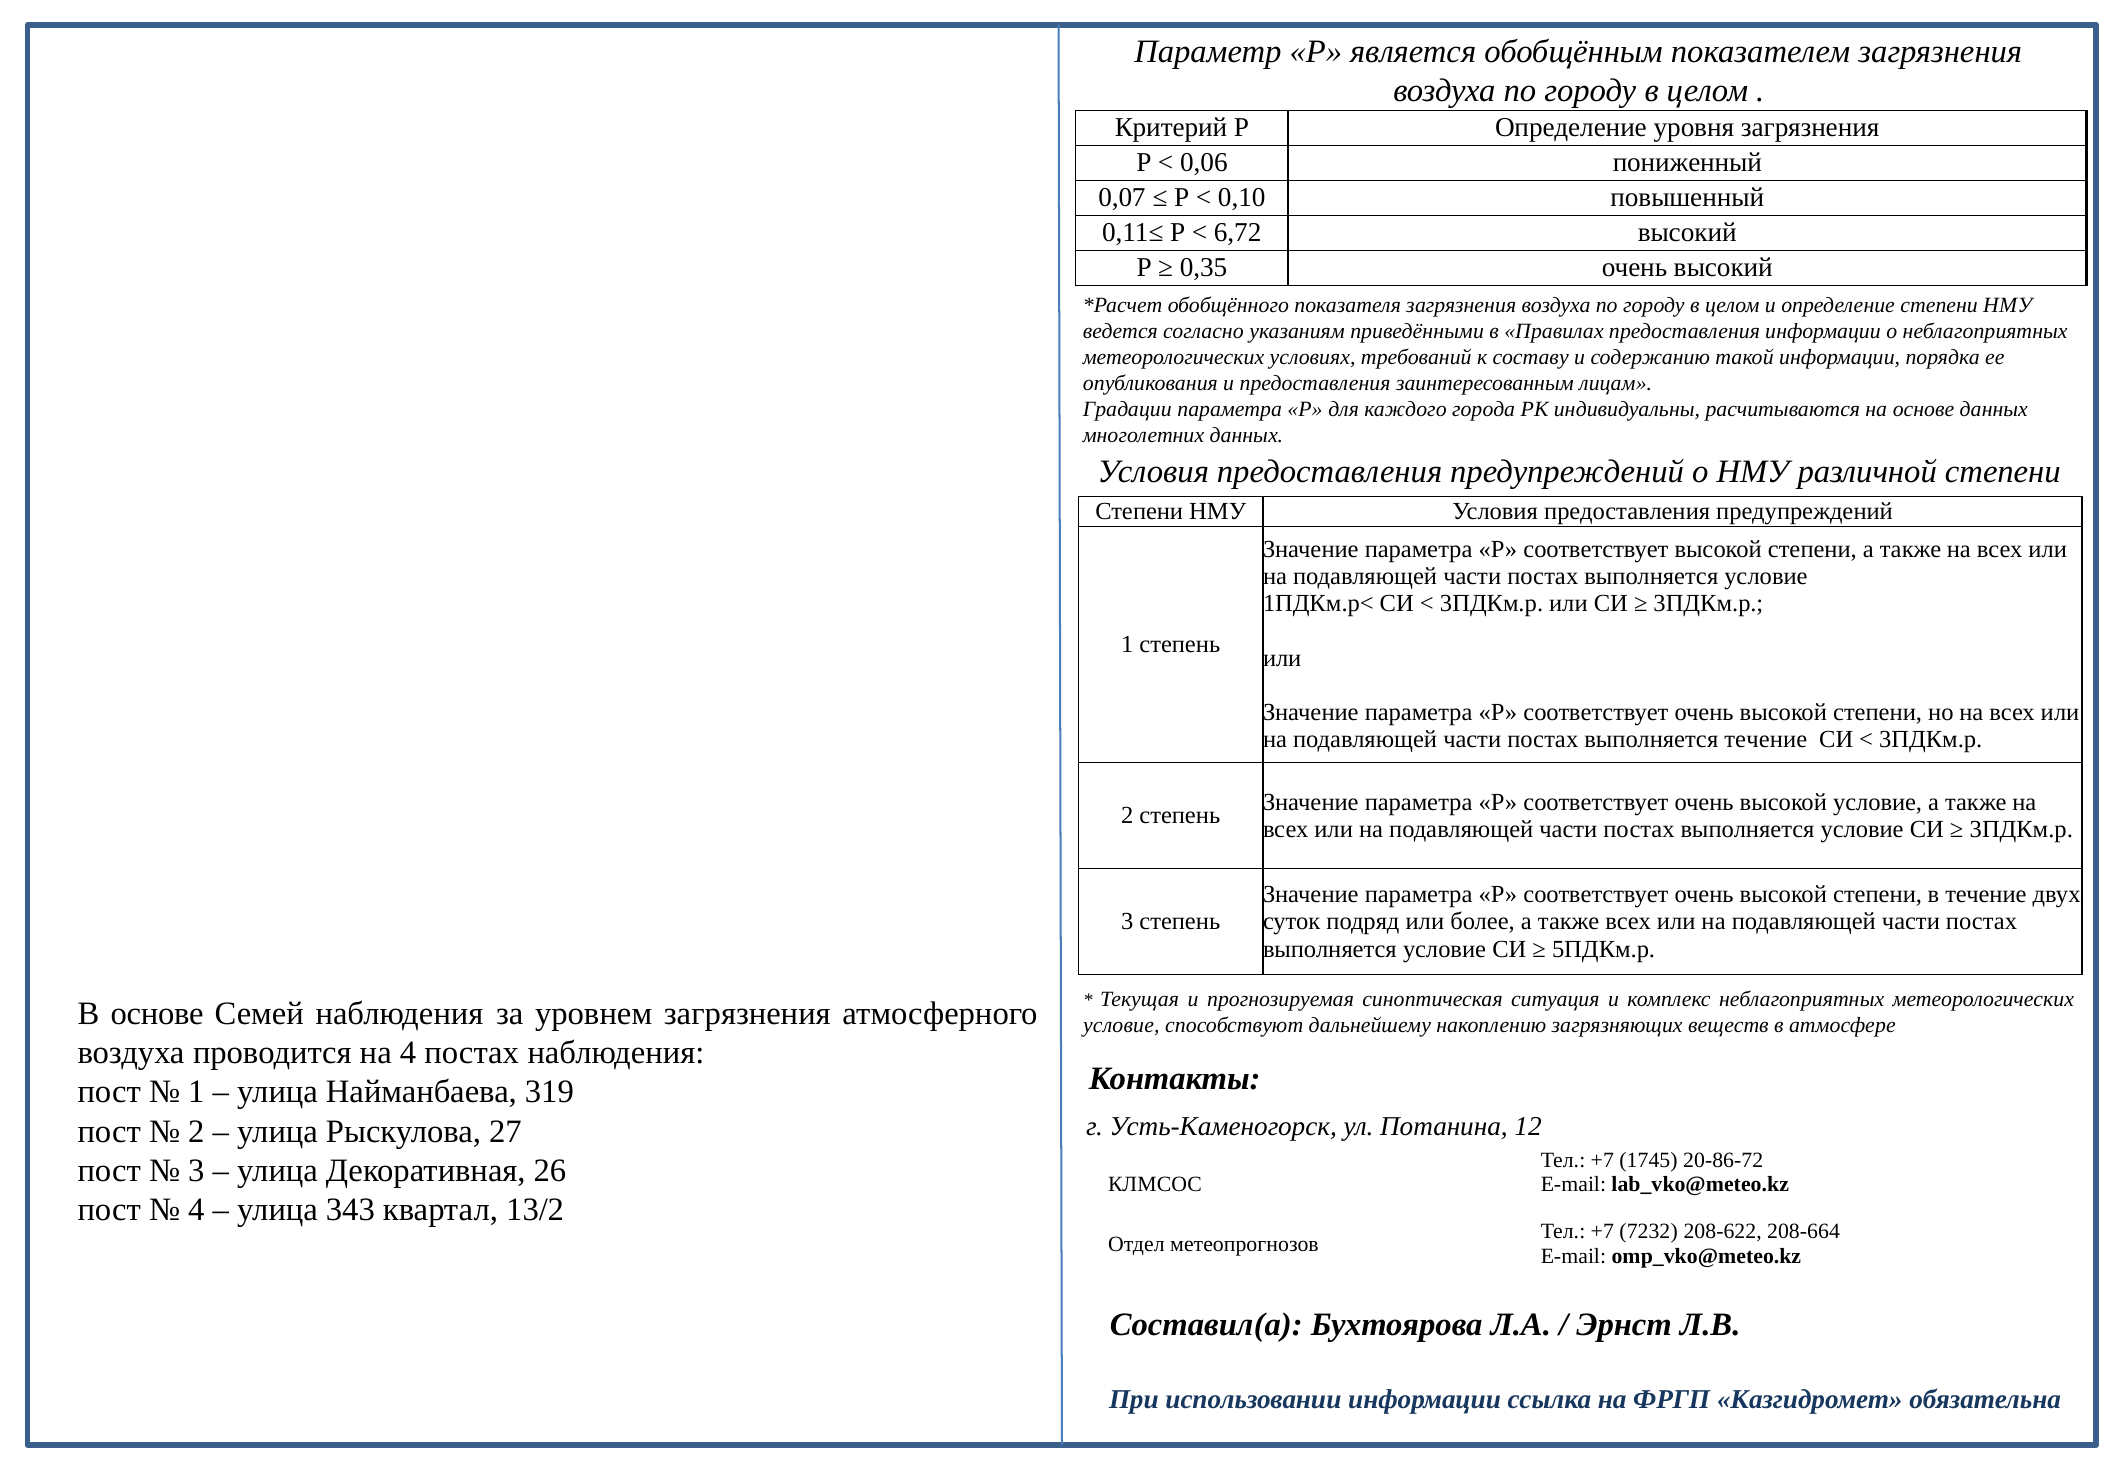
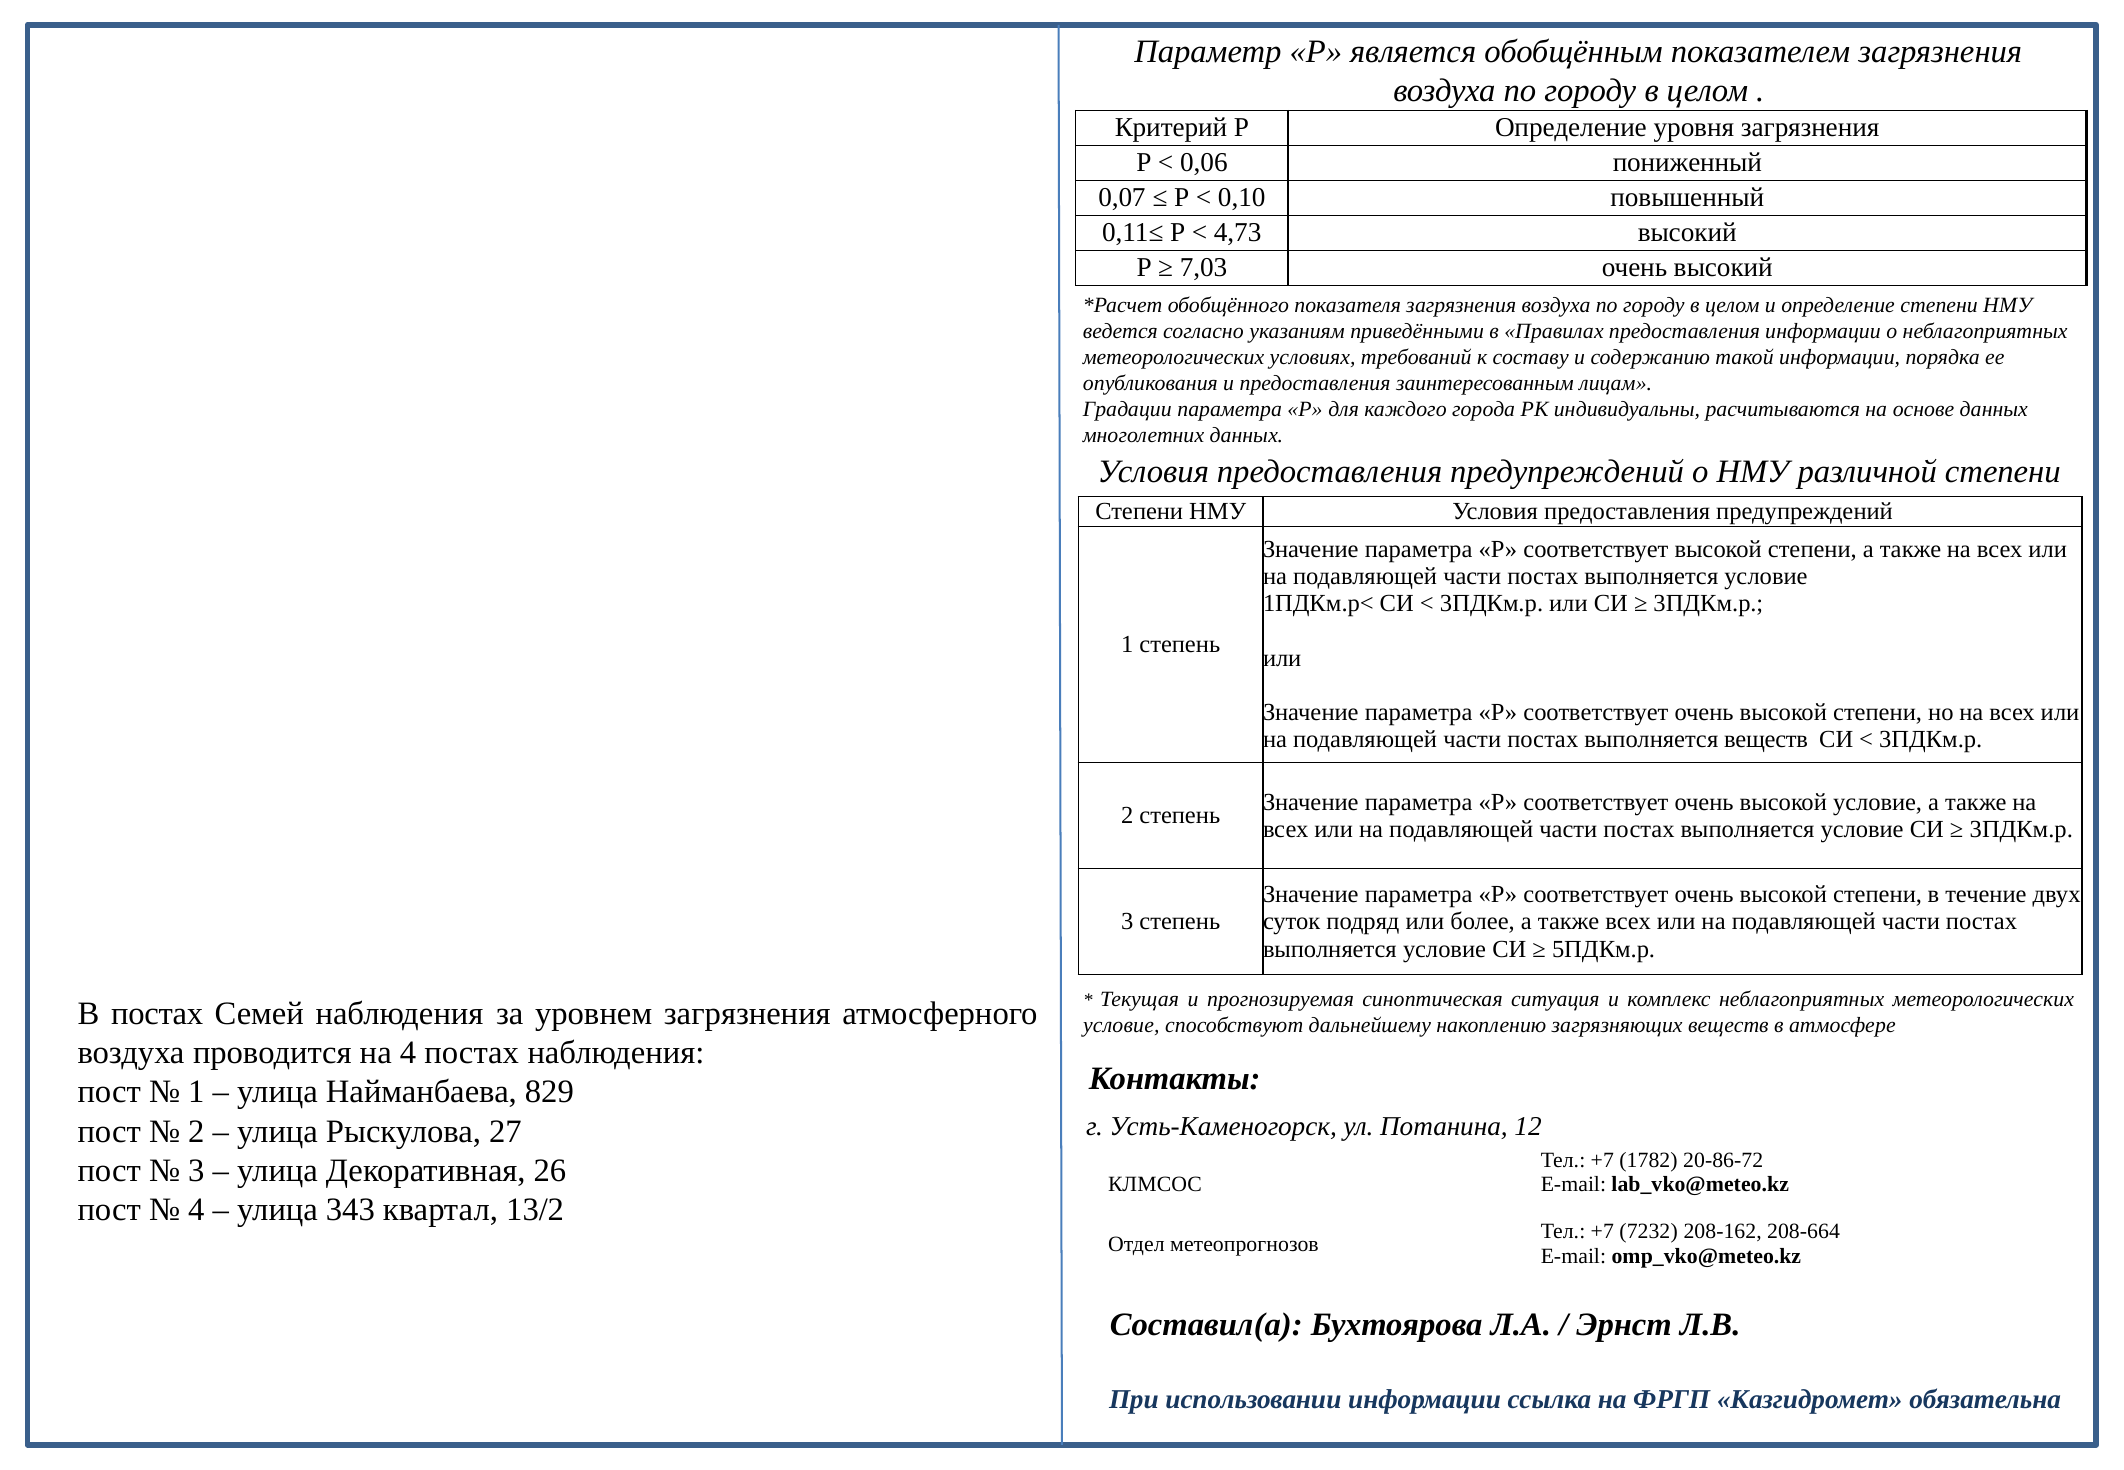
6,72: 6,72 -> 4,73
0,35: 0,35 -> 7,03
выполняется течение: течение -> веществ
В основе: основе -> постах
319: 319 -> 829
1745: 1745 -> 1782
208-622: 208-622 -> 208-162
